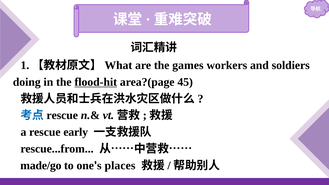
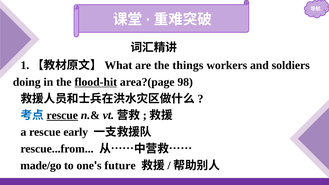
games: games -> things
45: 45 -> 98
rescue at (62, 115) underline: none -> present
places: places -> future
